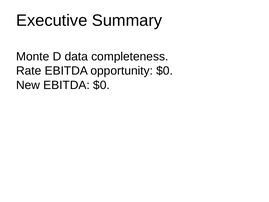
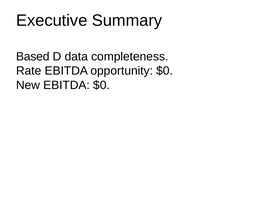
Monte: Monte -> Based
